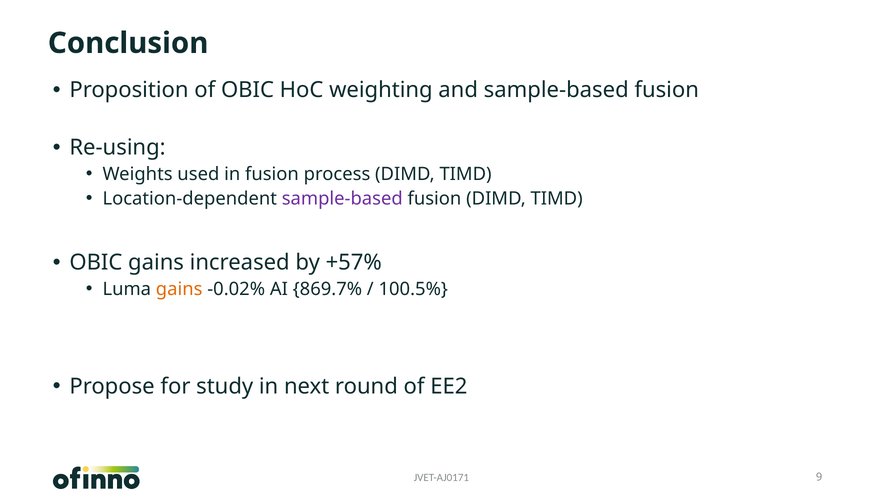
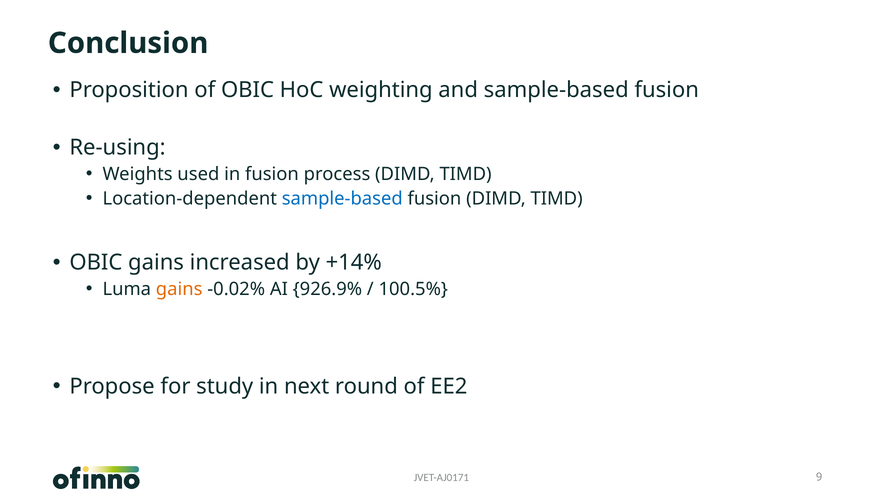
sample-based at (342, 198) colour: purple -> blue
+57%: +57% -> +14%
869.7%: 869.7% -> 926.9%
